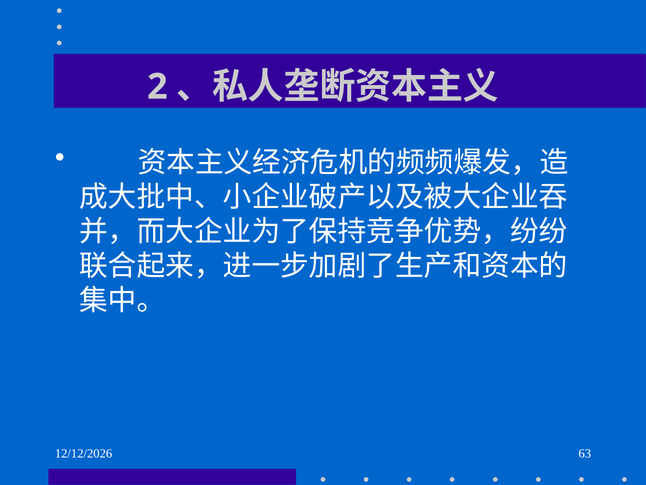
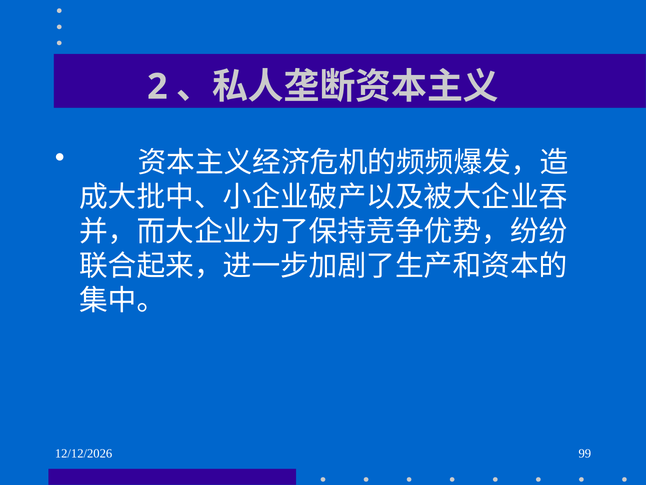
63: 63 -> 99
